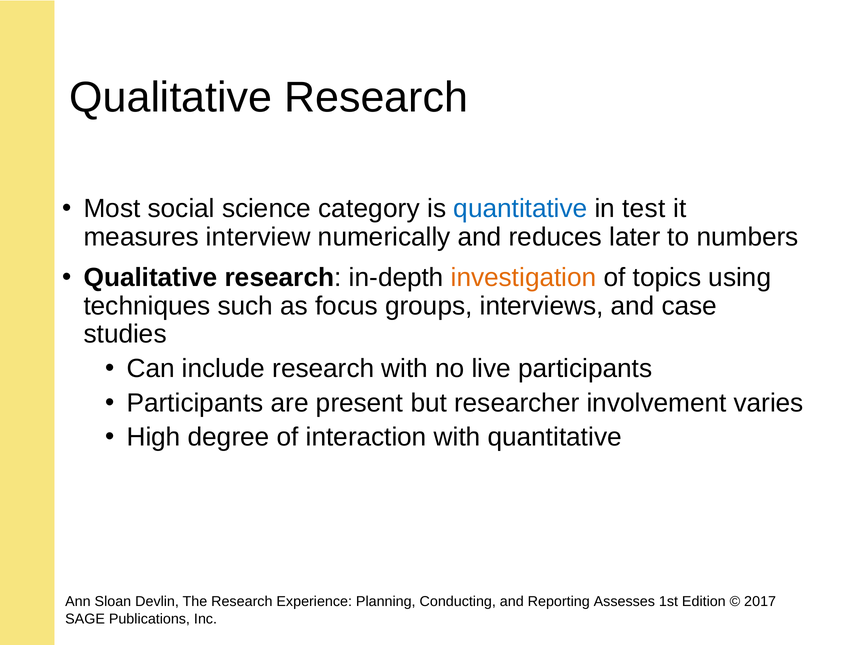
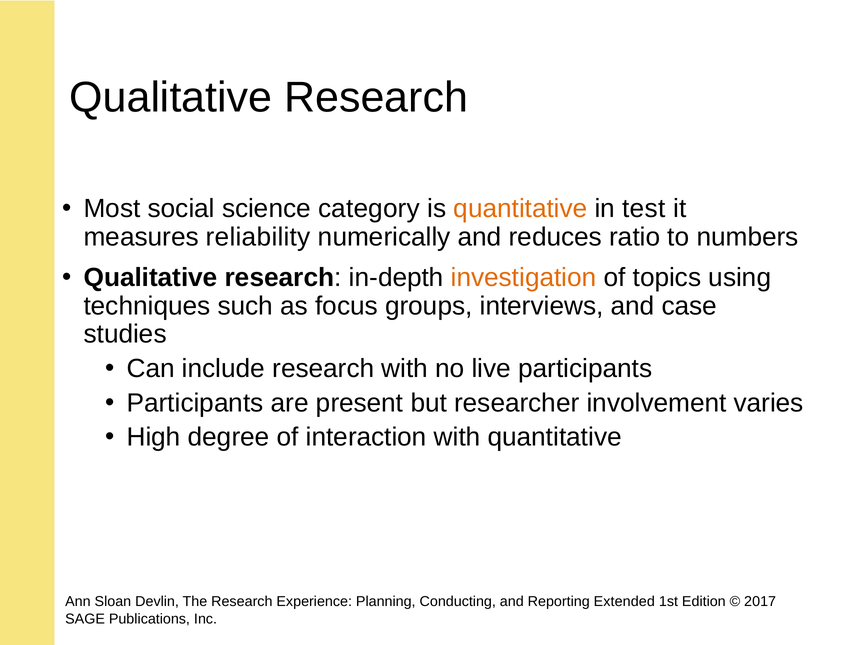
quantitative at (520, 209) colour: blue -> orange
interview: interview -> reliability
later: later -> ratio
Assesses: Assesses -> Extended
